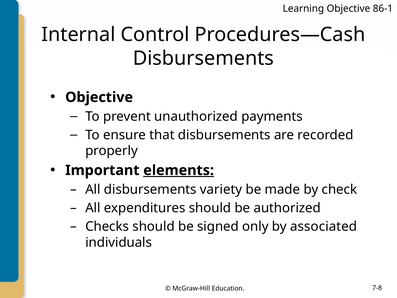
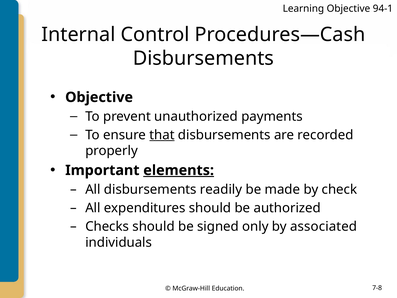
86-1: 86-1 -> 94-1
that underline: none -> present
variety: variety -> readily
